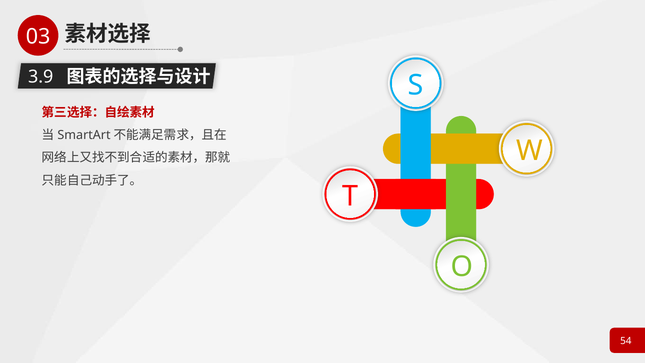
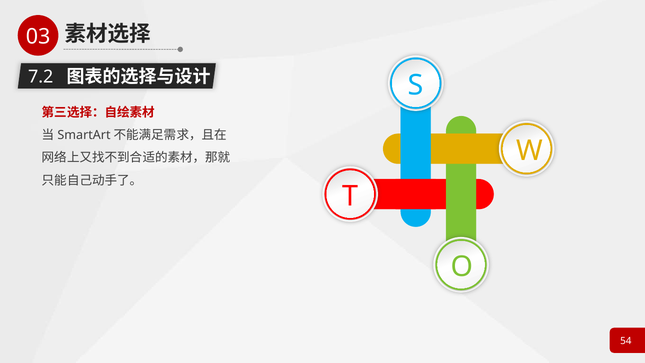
3.9: 3.9 -> 7.2
